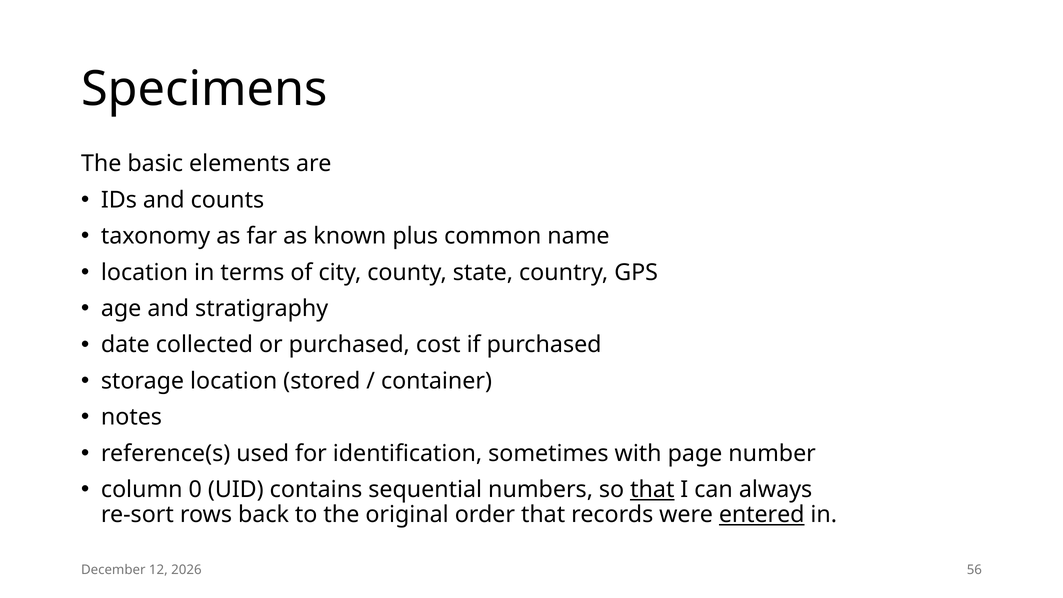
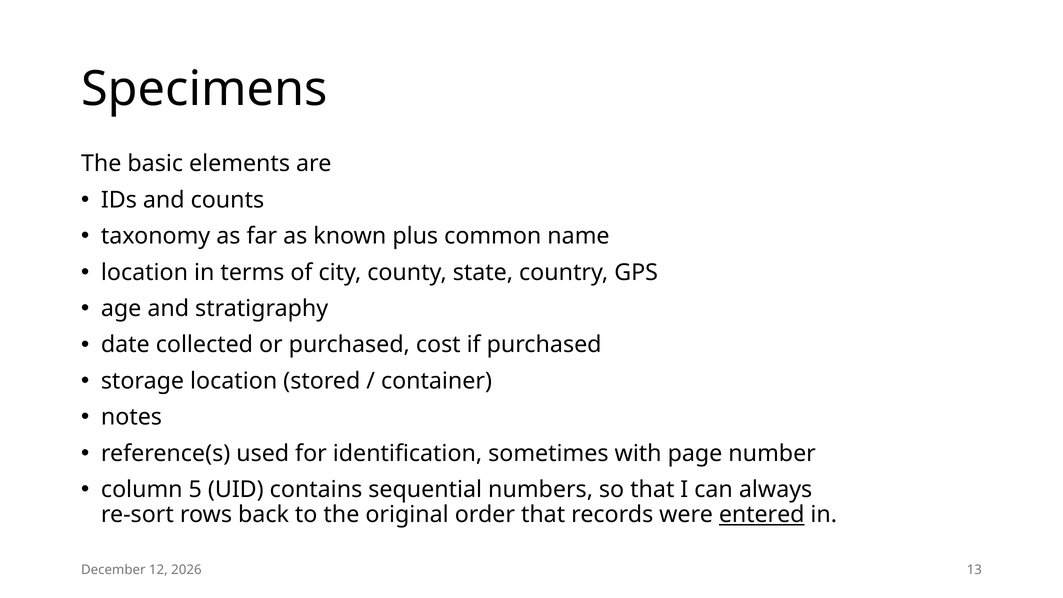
0: 0 -> 5
that at (652, 490) underline: present -> none
56: 56 -> 13
